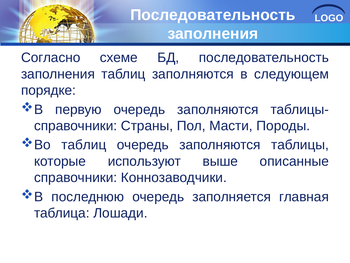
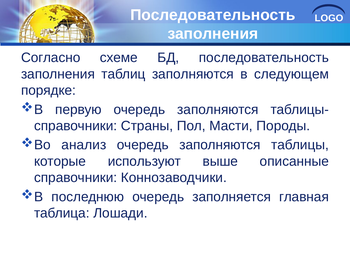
таблиц at (84, 145): таблиц -> анализ
